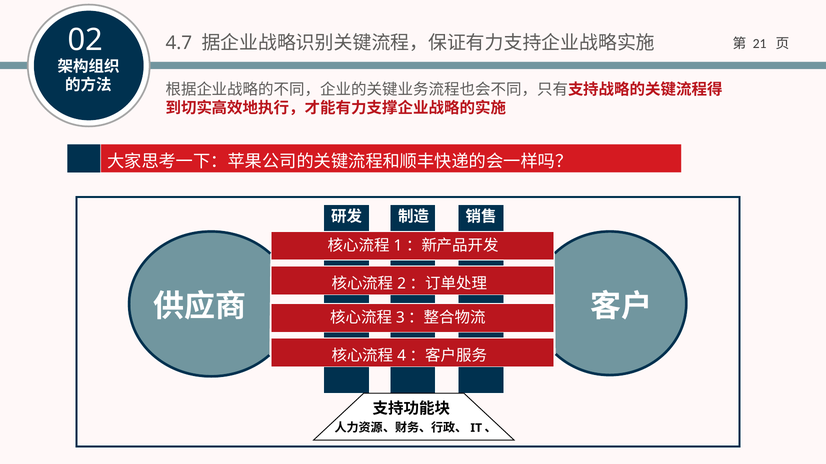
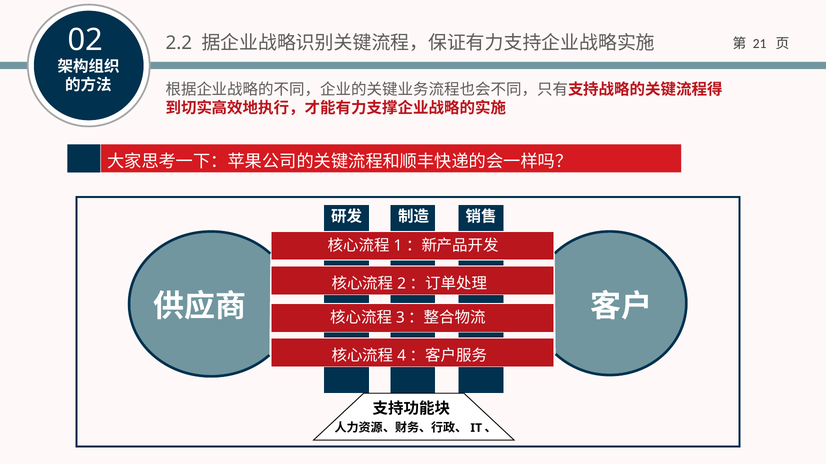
4.7: 4.7 -> 2.2
